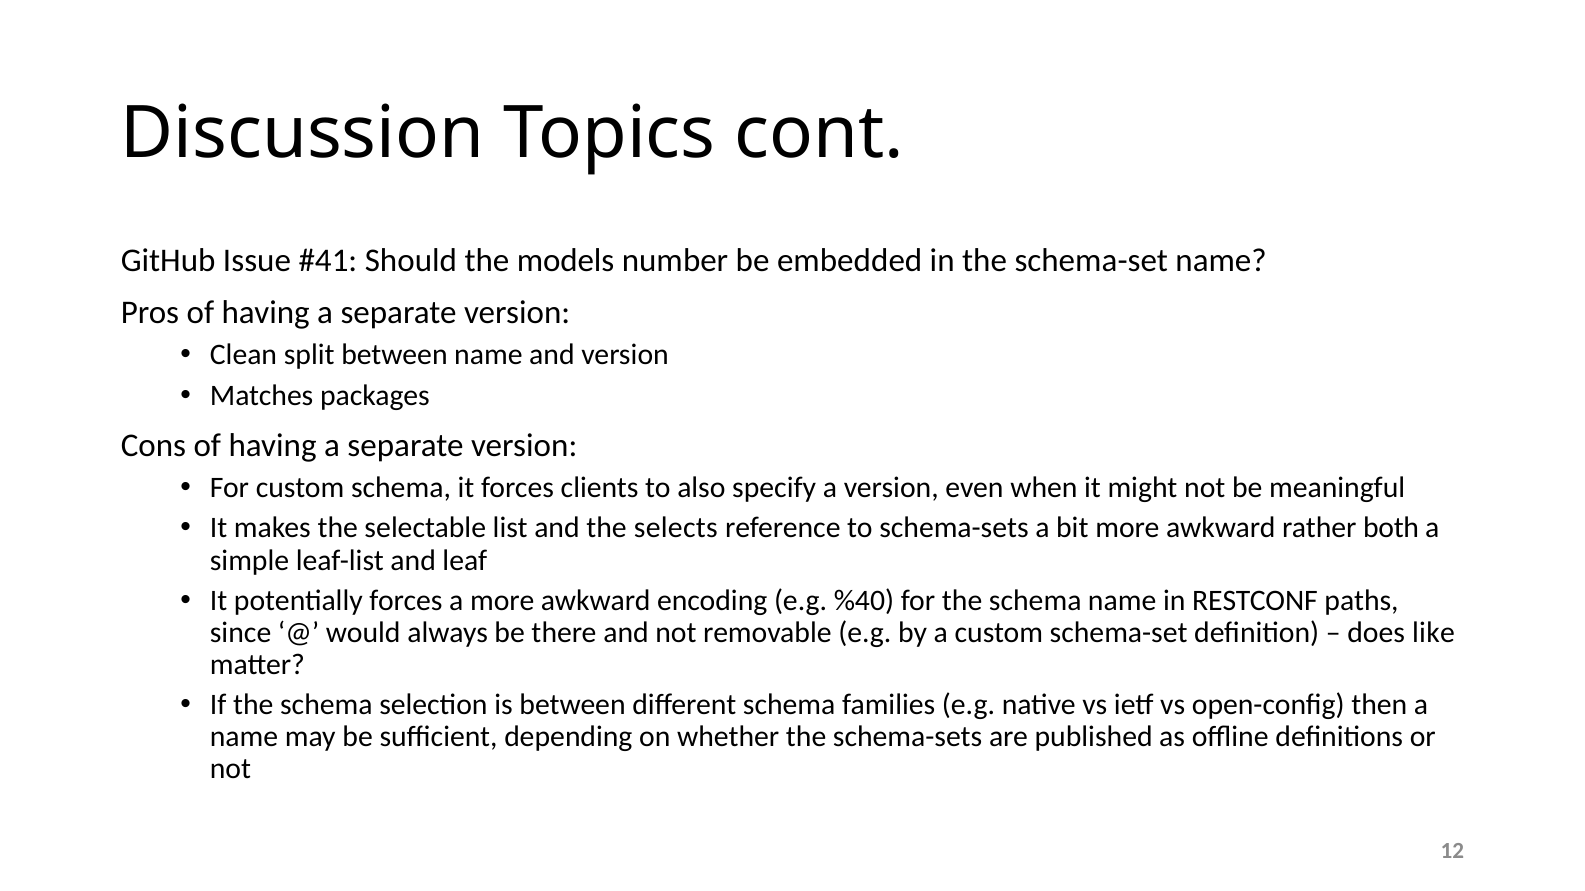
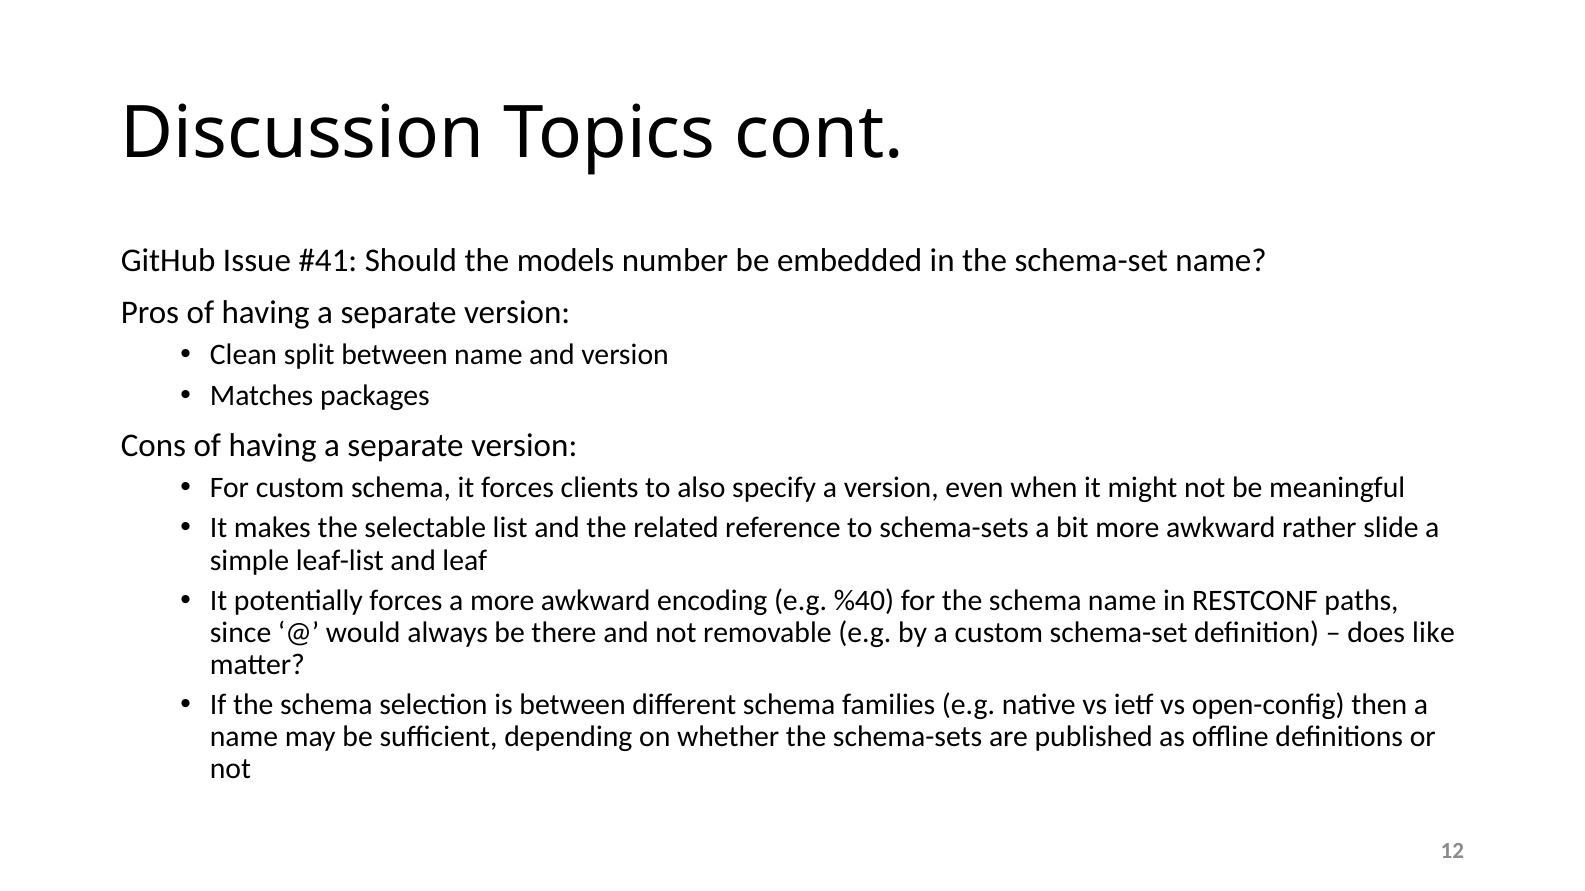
selects: selects -> related
both: both -> slide
